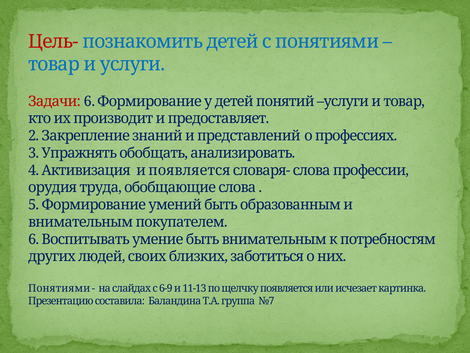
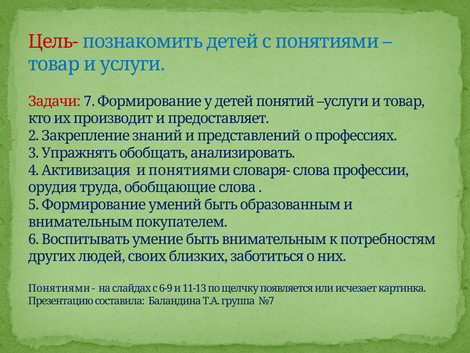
Задачи 6: 6 -> 7
и появляется: появляется -> понятиями
